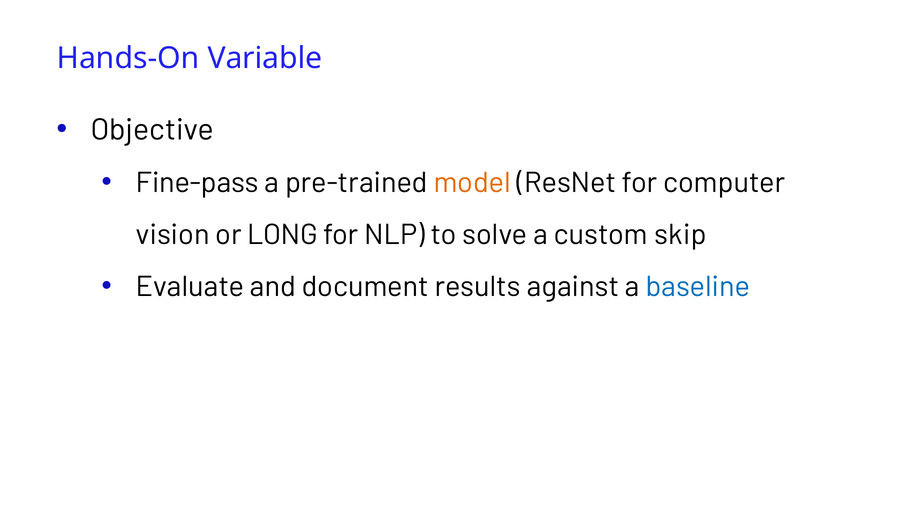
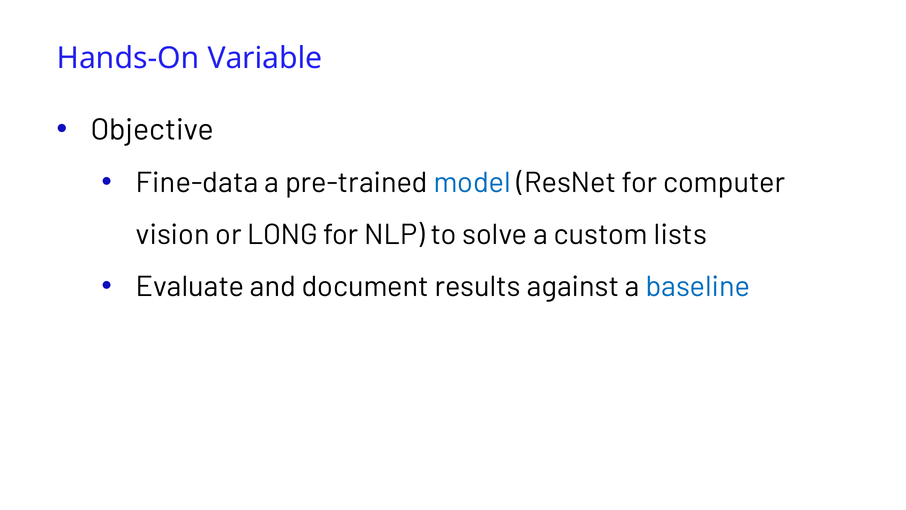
Fine-pass: Fine-pass -> Fine-data
model colour: orange -> blue
skip: skip -> lists
